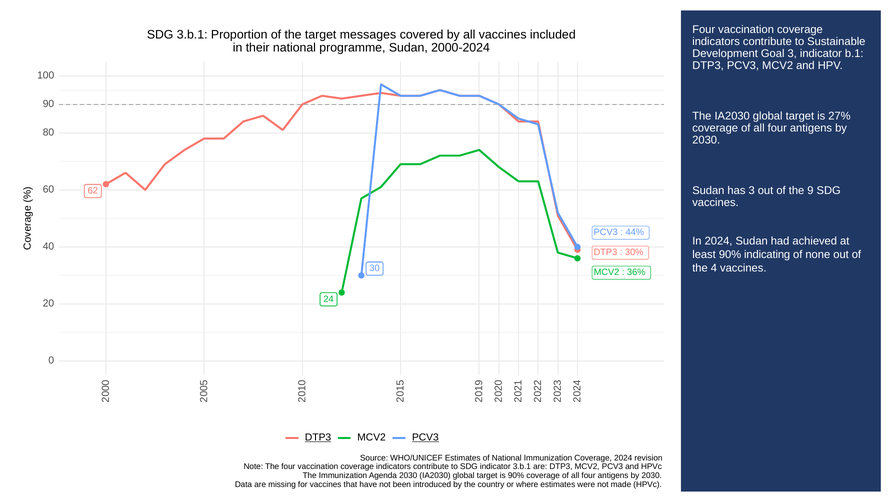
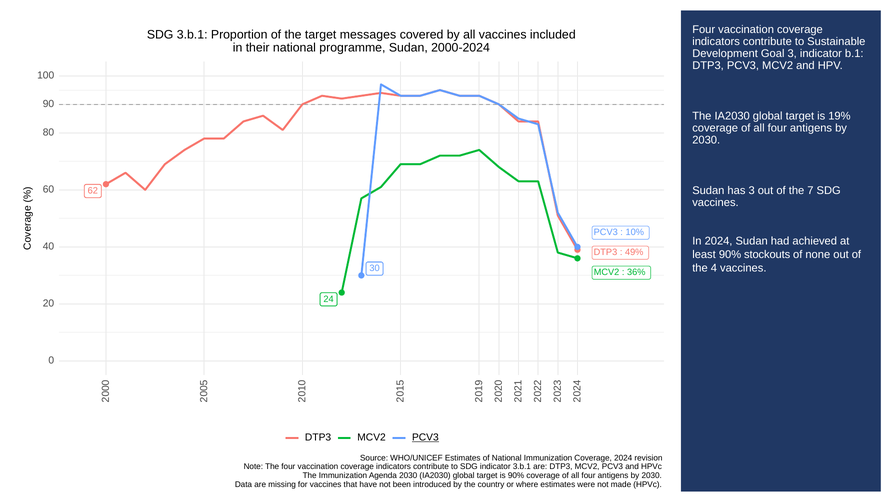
27%: 27% -> 19%
the 9: 9 -> 7
44%: 44% -> 10%
30%: 30% -> 49%
indicating: indicating -> stockouts
DTP3 at (318, 437) underline: present -> none
